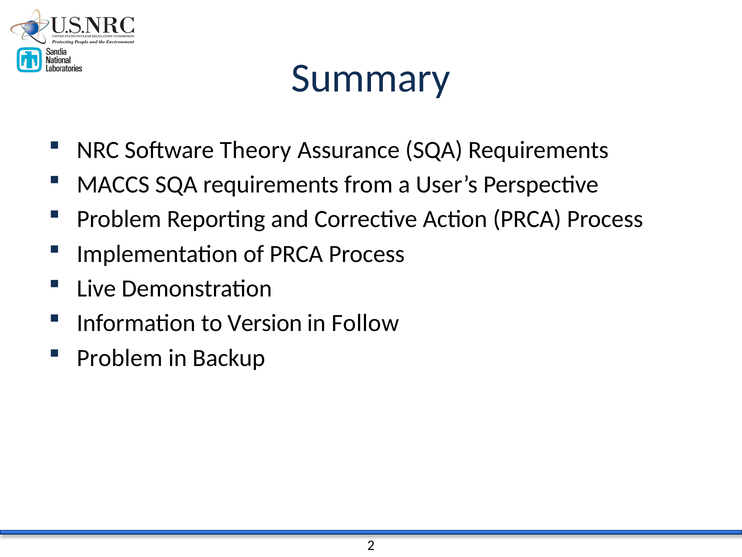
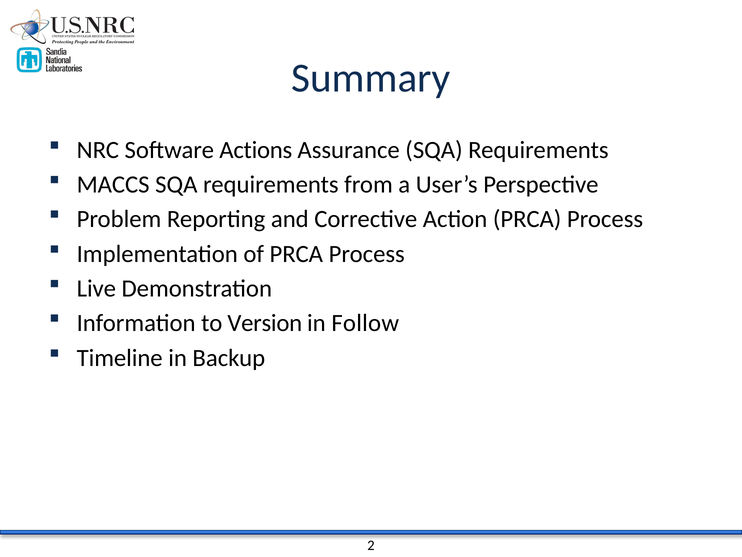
Theory: Theory -> Actions
Problem at (120, 358): Problem -> Timeline
